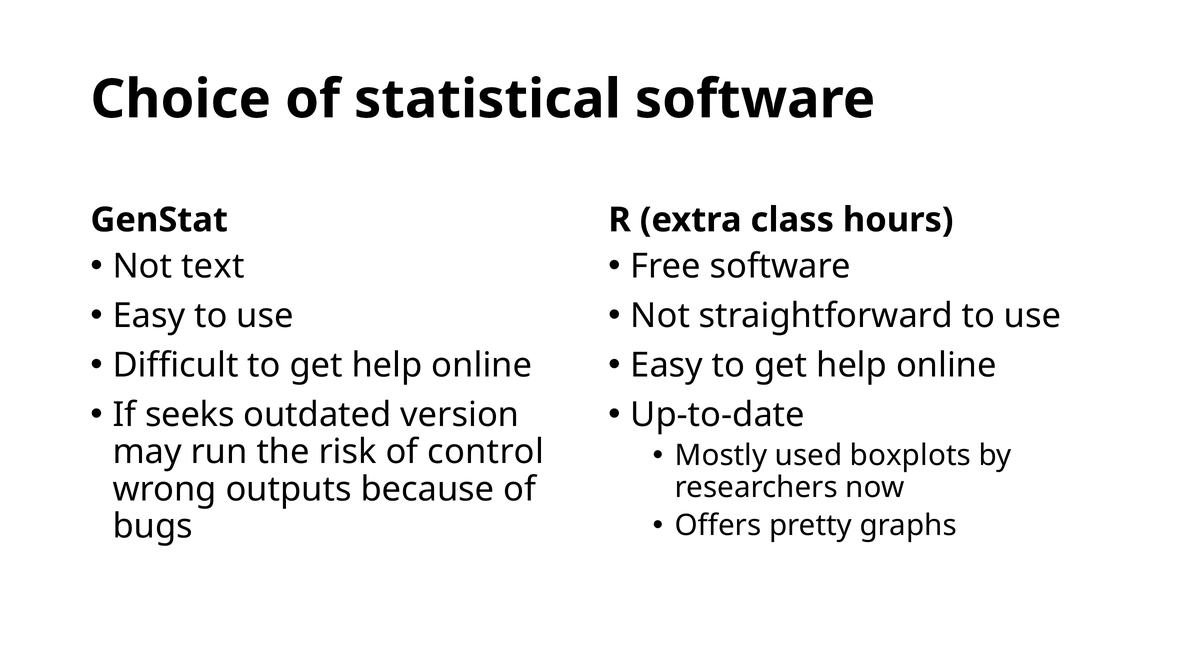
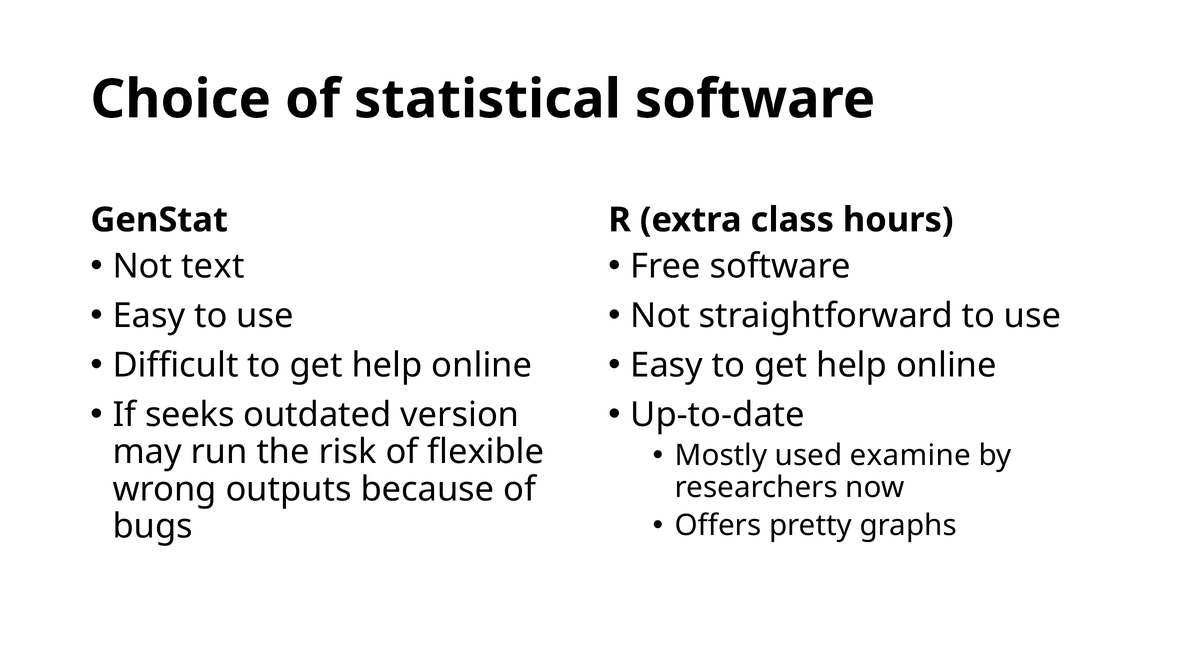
boxplots: boxplots -> examine
control: control -> flexible
